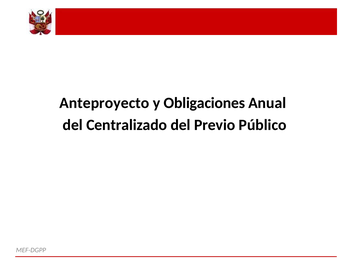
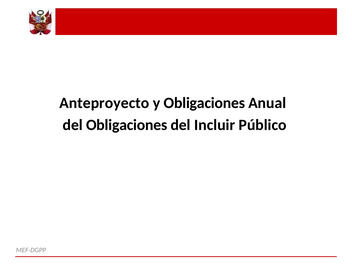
del Centralizado: Centralizado -> Obligaciones
Previo: Previo -> Incluir
